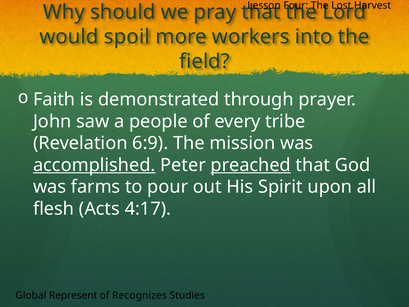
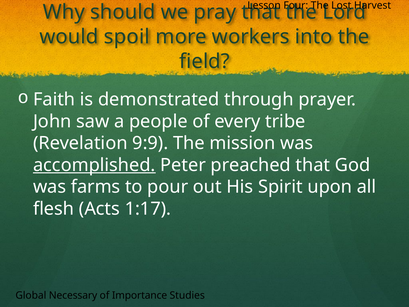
6:9: 6:9 -> 9:9
preached underline: present -> none
4:17: 4:17 -> 1:17
Represent: Represent -> Necessary
Recognizes: Recognizes -> Importance
